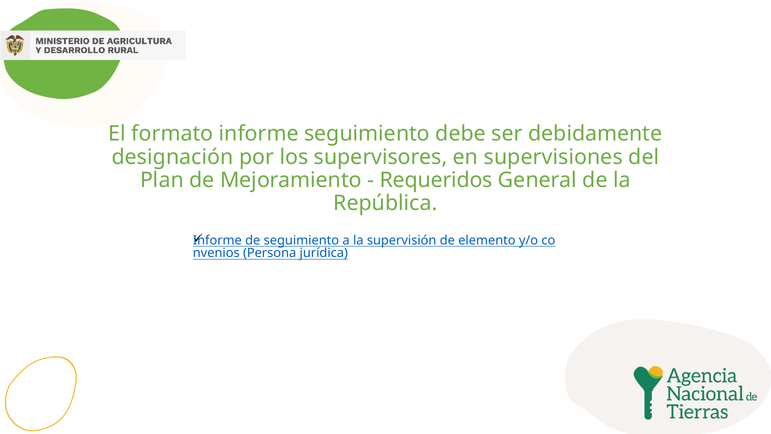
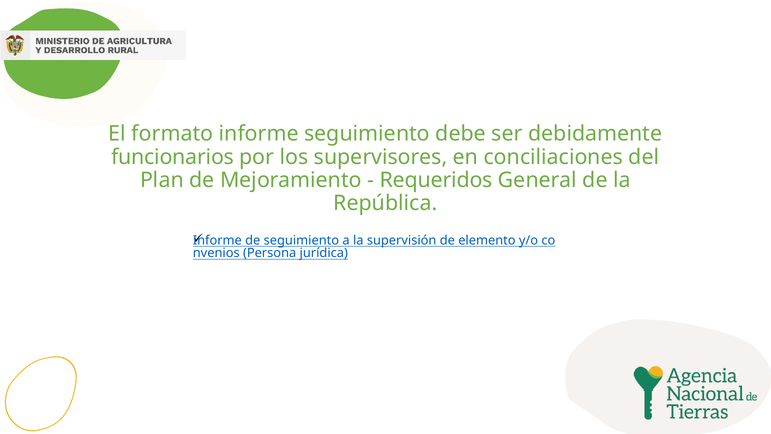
designación: designación -> funcionarios
supervisiones: supervisiones -> conciliaciones
